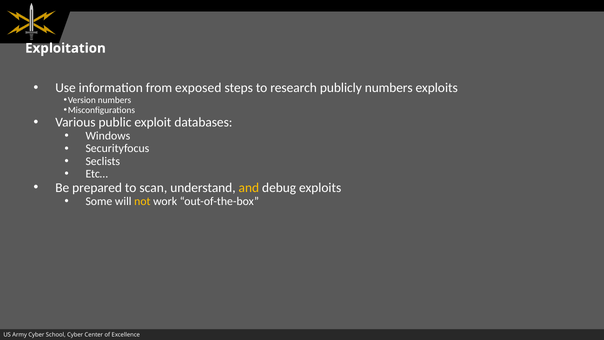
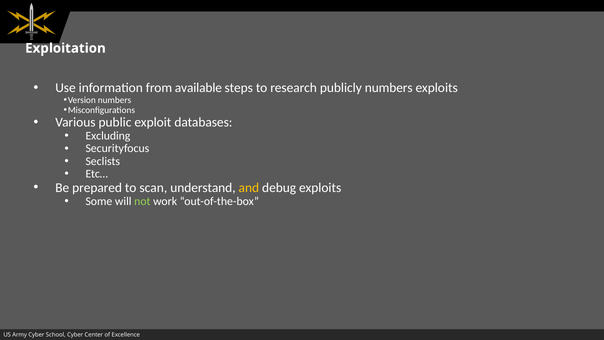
exposed: exposed -> available
Windows: Windows -> Excluding
not colour: yellow -> light green
